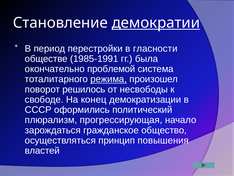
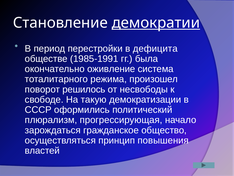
гласности: гласности -> дефицита
проблемой: проблемой -> оживление
режима underline: present -> none
конец: конец -> такую
